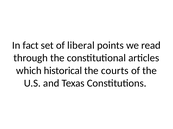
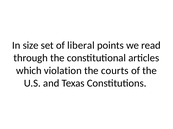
fact: fact -> size
historical: historical -> violation
